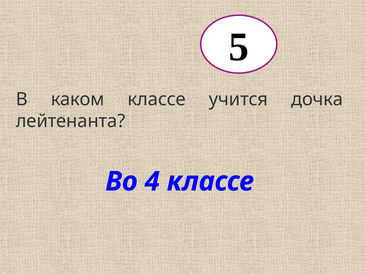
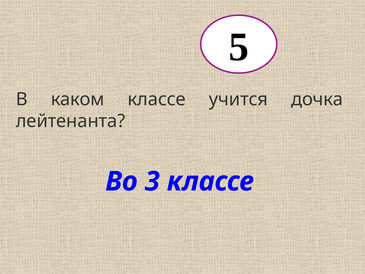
4: 4 -> 3
